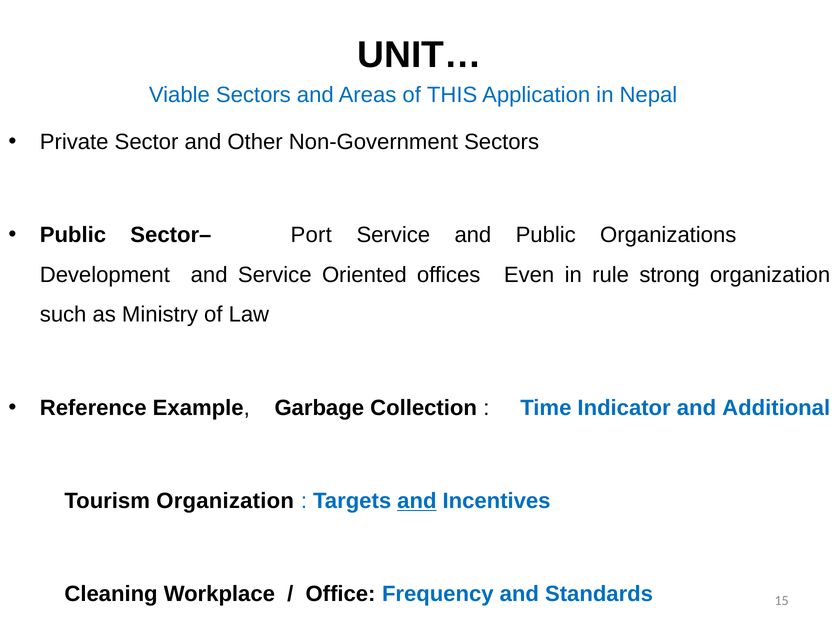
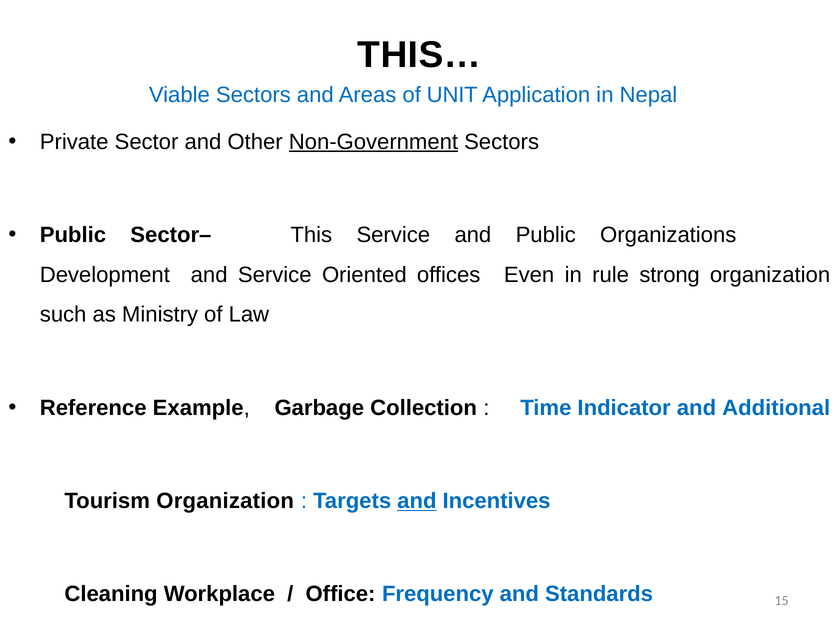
UNIT…: UNIT… -> THIS…
THIS: THIS -> UNIT
Non-Government underline: none -> present
Port: Port -> This
